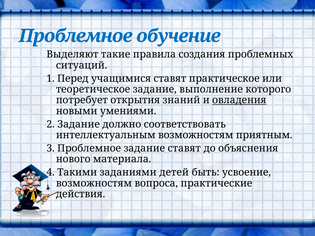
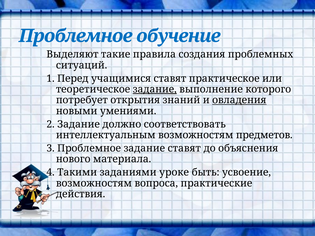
задание at (155, 89) underline: none -> present
приятным: приятным -> предметов
детей: детей -> уроке
